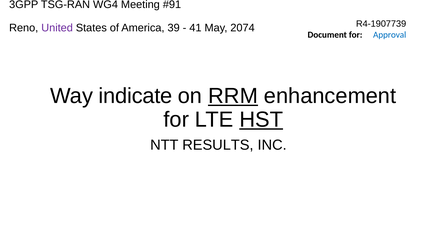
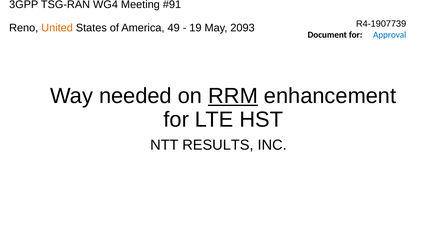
United colour: purple -> orange
39: 39 -> 49
41: 41 -> 19
2074: 2074 -> 2093
indicate: indicate -> needed
HST underline: present -> none
